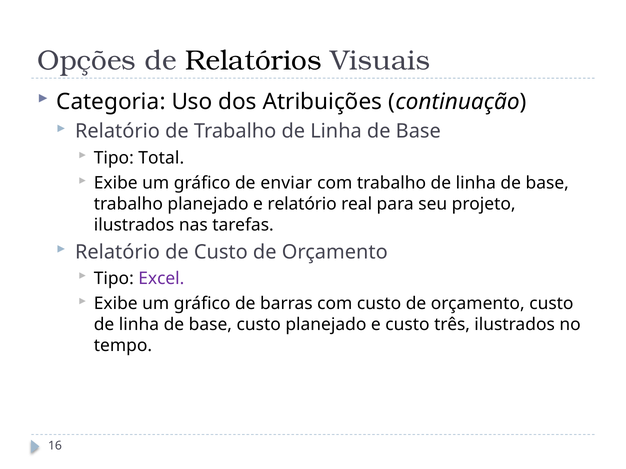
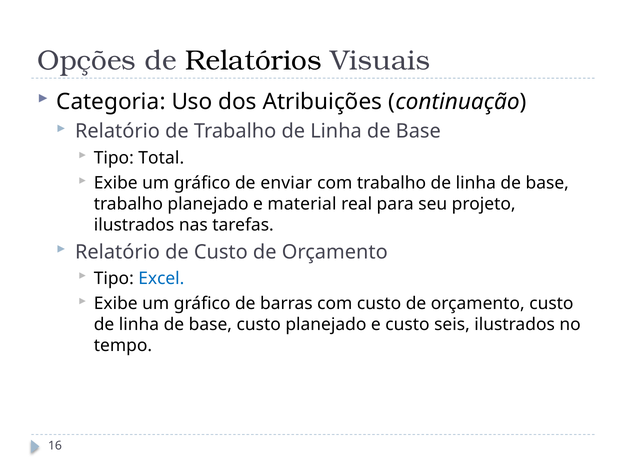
e relatório: relatório -> material
Excel colour: purple -> blue
três: três -> seis
